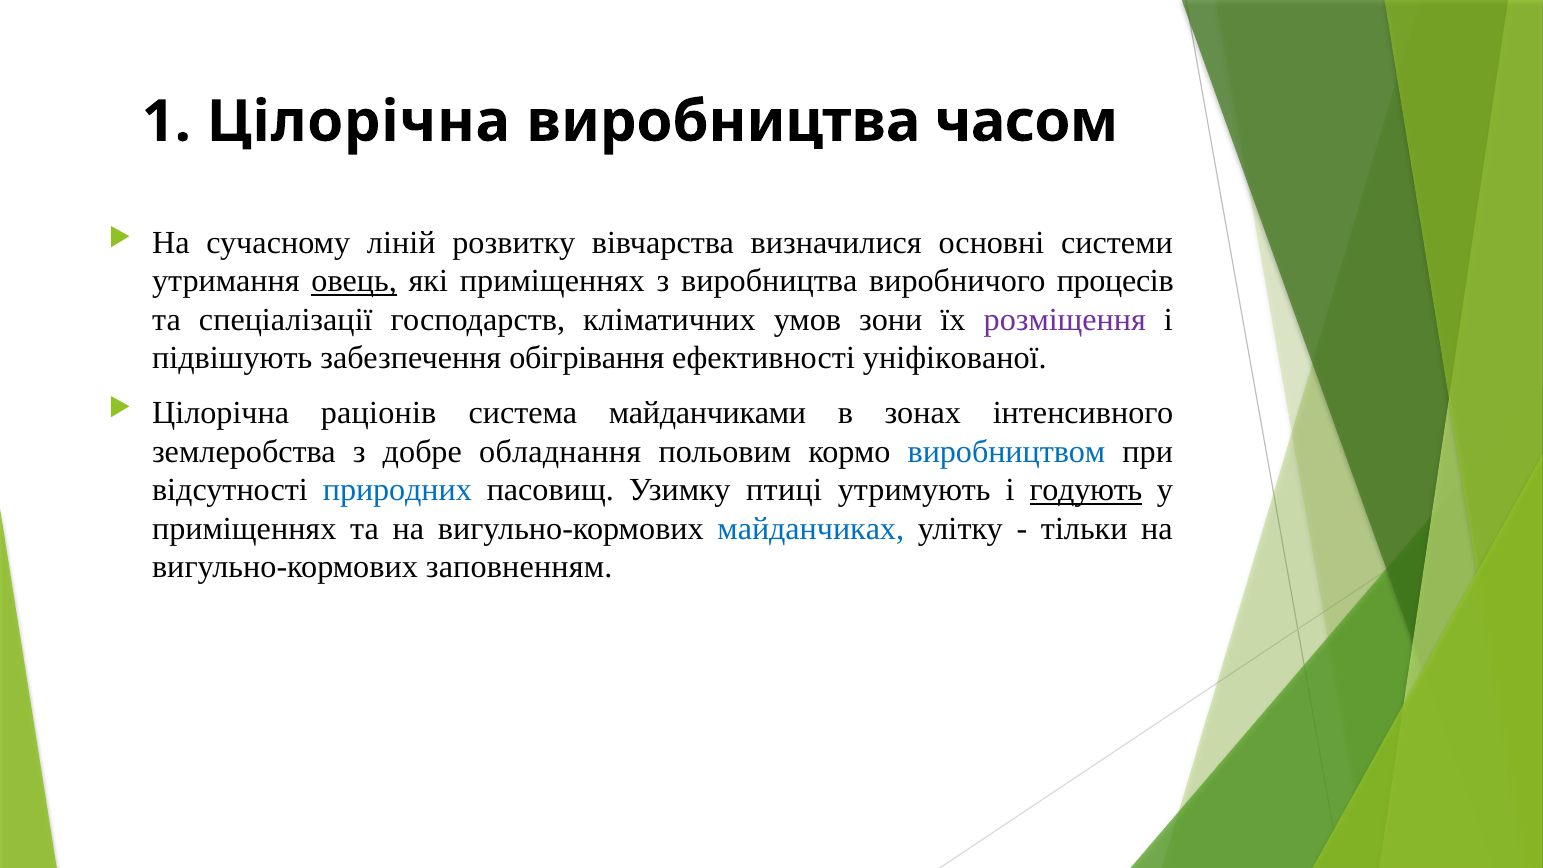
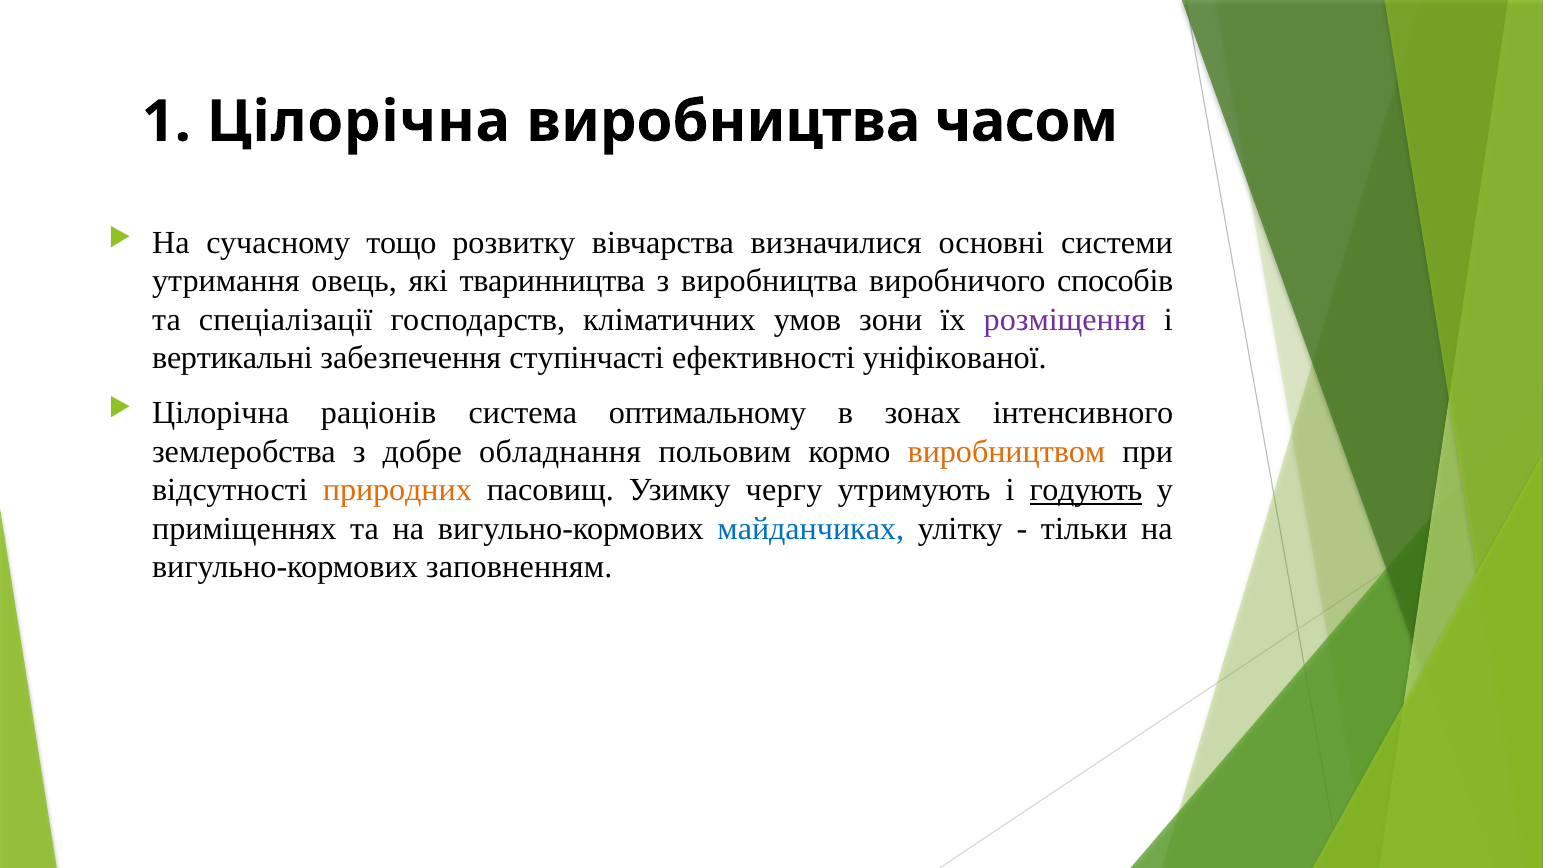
ліній: ліній -> тощо
овець underline: present -> none
які приміщеннях: приміщеннях -> тваринництва
процесів: процесів -> способів
підвішують: підвішують -> вертикальні
обігрівання: обігрівання -> ступінчасті
майданчиками: майданчиками -> оптимальному
виробництвом colour: blue -> orange
природних colour: blue -> orange
птиці: птиці -> чергу
